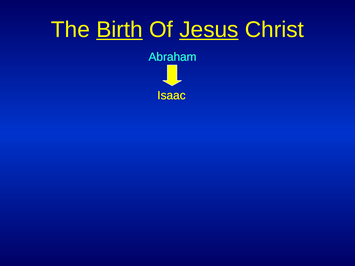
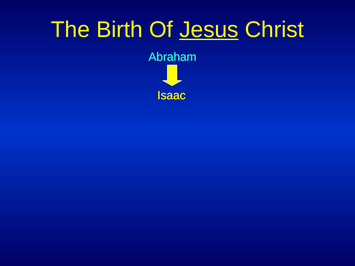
Birth underline: present -> none
